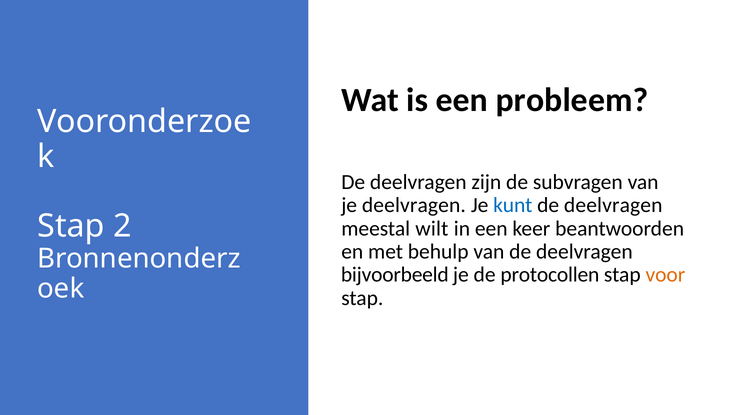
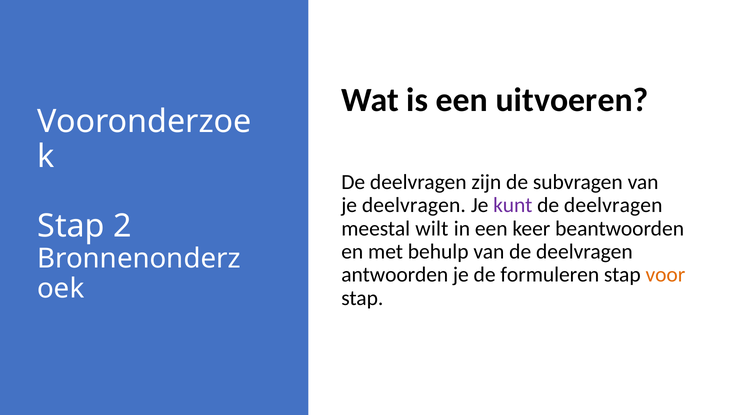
probleem: probleem -> uitvoeren
kunt colour: blue -> purple
bijvoorbeeld: bijvoorbeeld -> antwoorden
protocollen: protocollen -> formuleren
